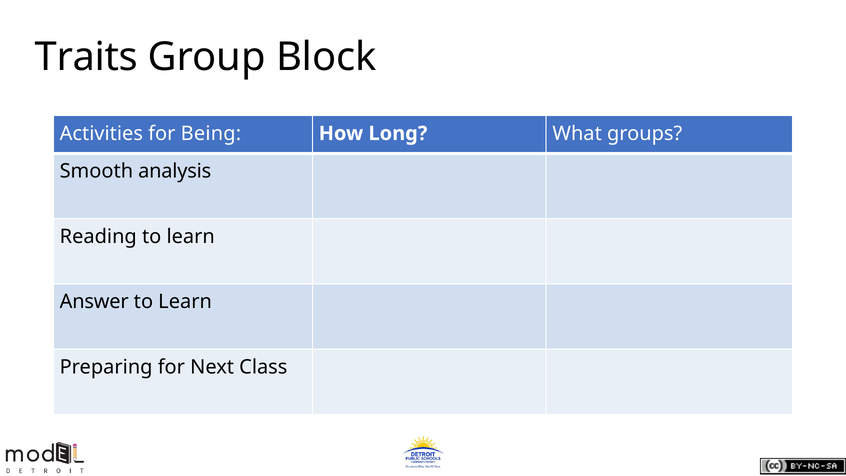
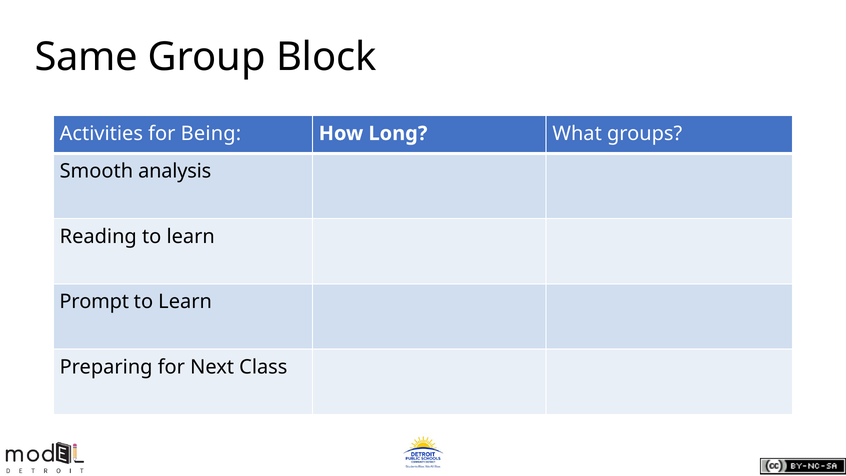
Traits: Traits -> Same
Answer: Answer -> Prompt
